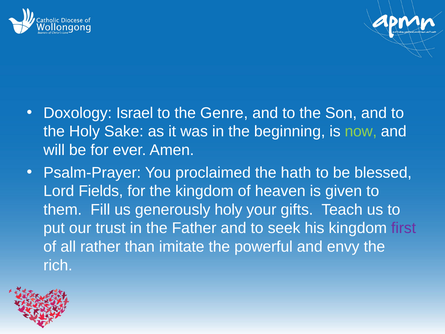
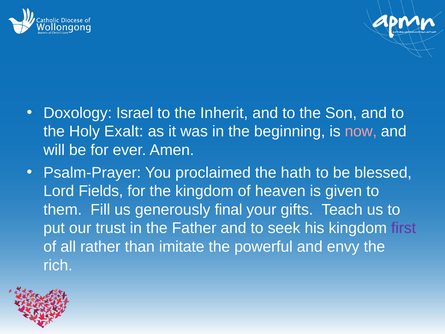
Genre: Genre -> Inherit
Sake: Sake -> Exalt
now colour: light green -> pink
generously holy: holy -> final
